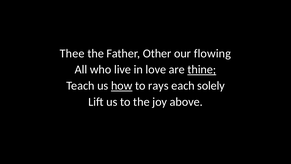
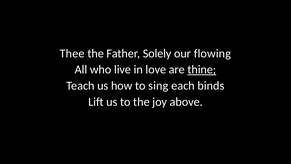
Other: Other -> Solely
how underline: present -> none
rays: rays -> sing
solely: solely -> binds
